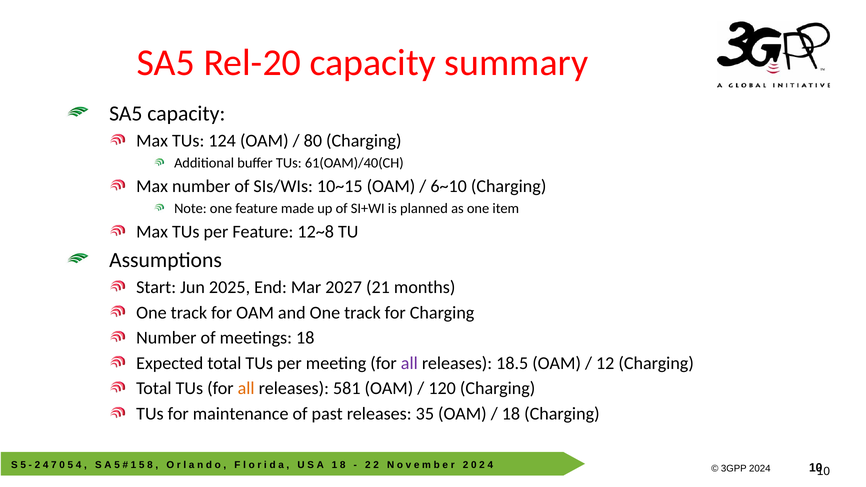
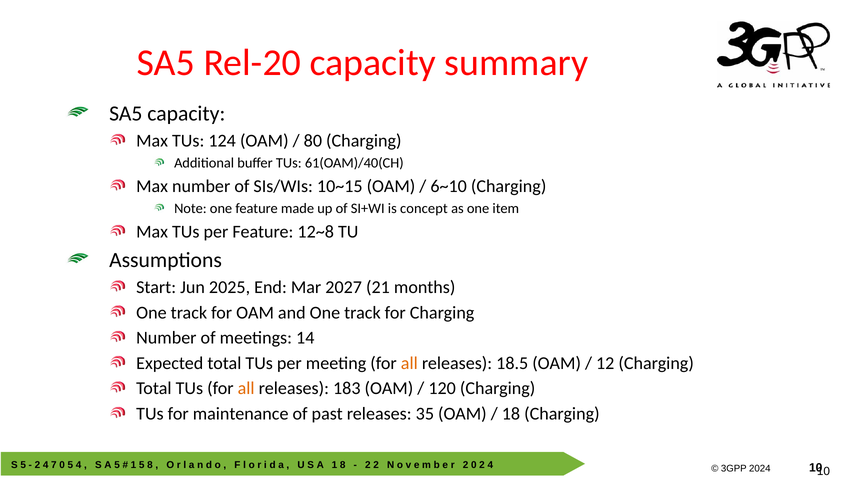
planned: planned -> concept
meetings 18: 18 -> 14
all at (409, 363) colour: purple -> orange
581: 581 -> 183
